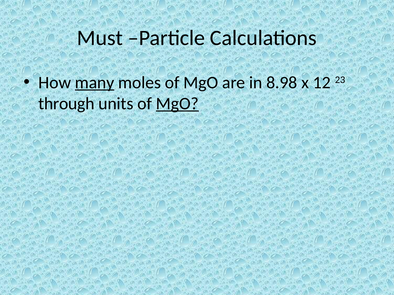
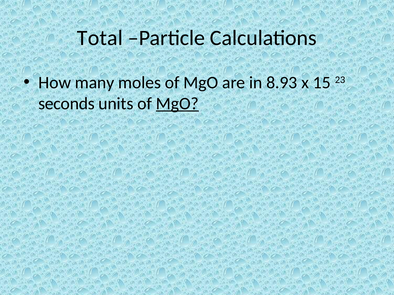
Must: Must -> Total
many underline: present -> none
8.98: 8.98 -> 8.93
12: 12 -> 15
through: through -> seconds
